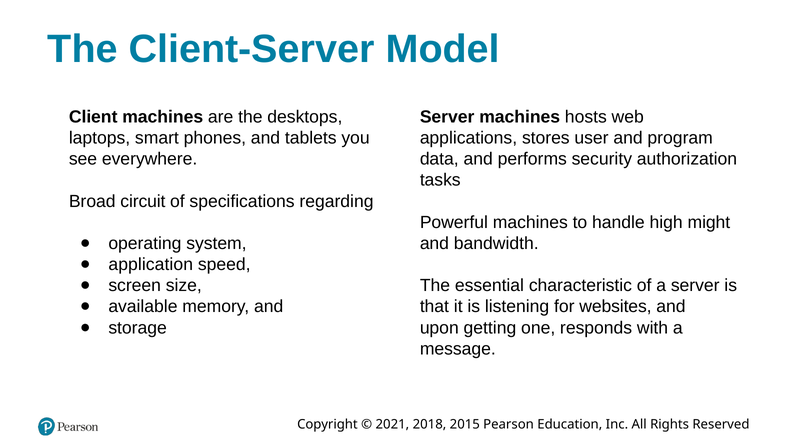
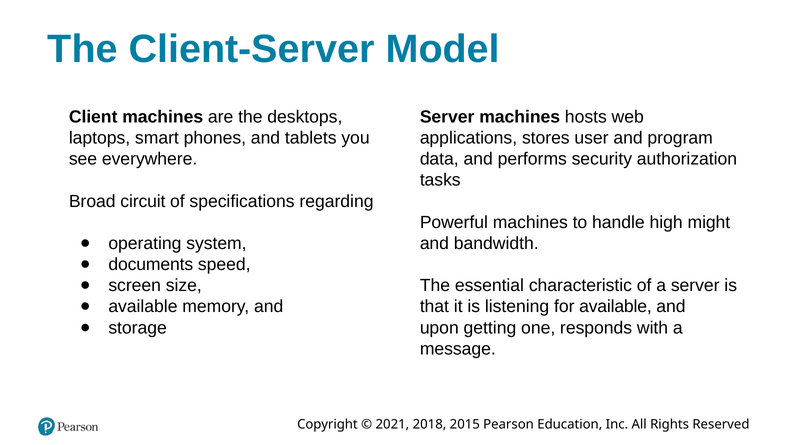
application: application -> documents
for websites: websites -> available
